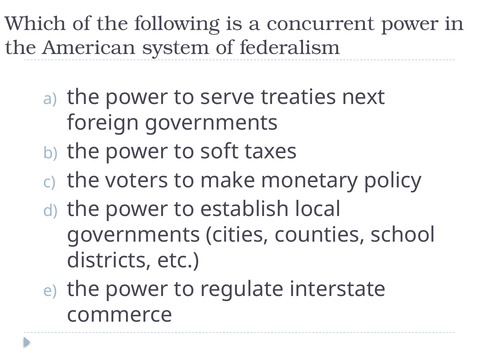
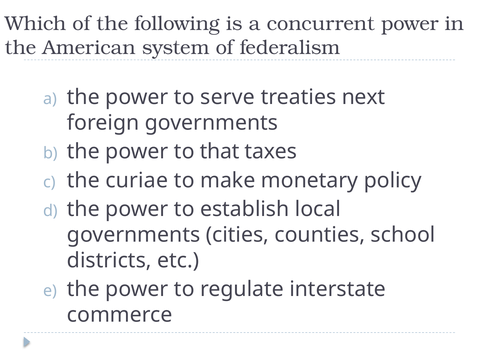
soft: soft -> that
voters: voters -> curiae
